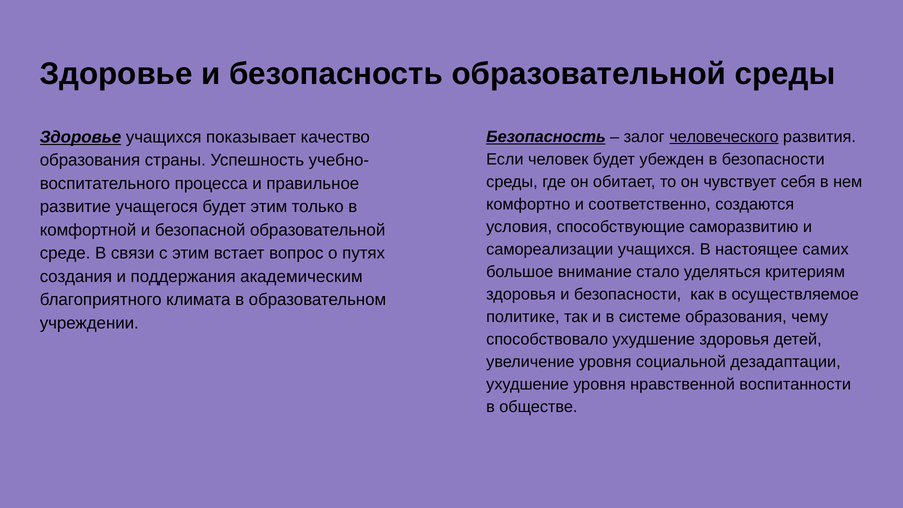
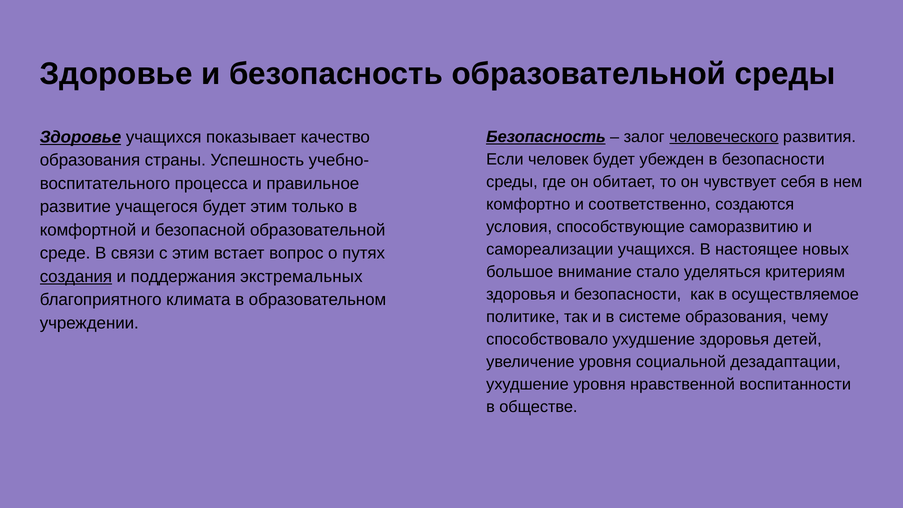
самих: самих -> новых
создания underline: none -> present
академическим: академическим -> экстремальных
